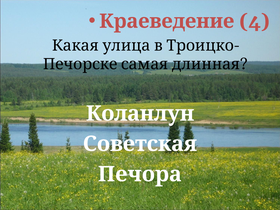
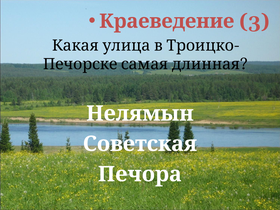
4: 4 -> 3
Коланлун: Коланлун -> Нелямын
